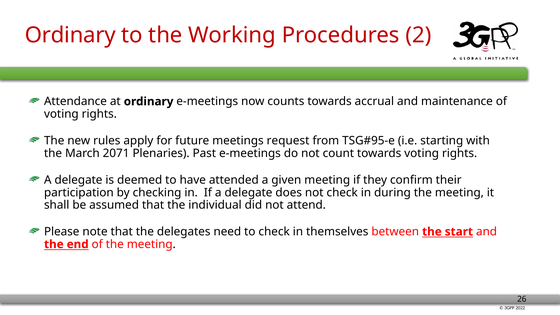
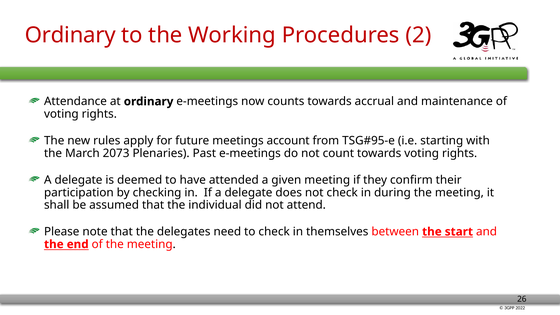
request: request -> account
2071: 2071 -> 2073
